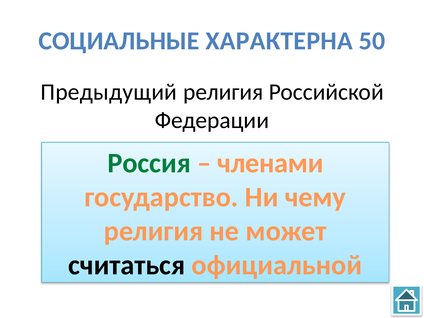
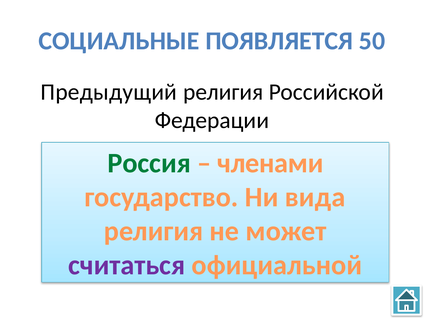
ХАРАКТЕРНА: ХАРАКТЕРНА -> ПОЯВЛЯЕТСЯ
чему: чему -> вида
считаться colour: black -> purple
